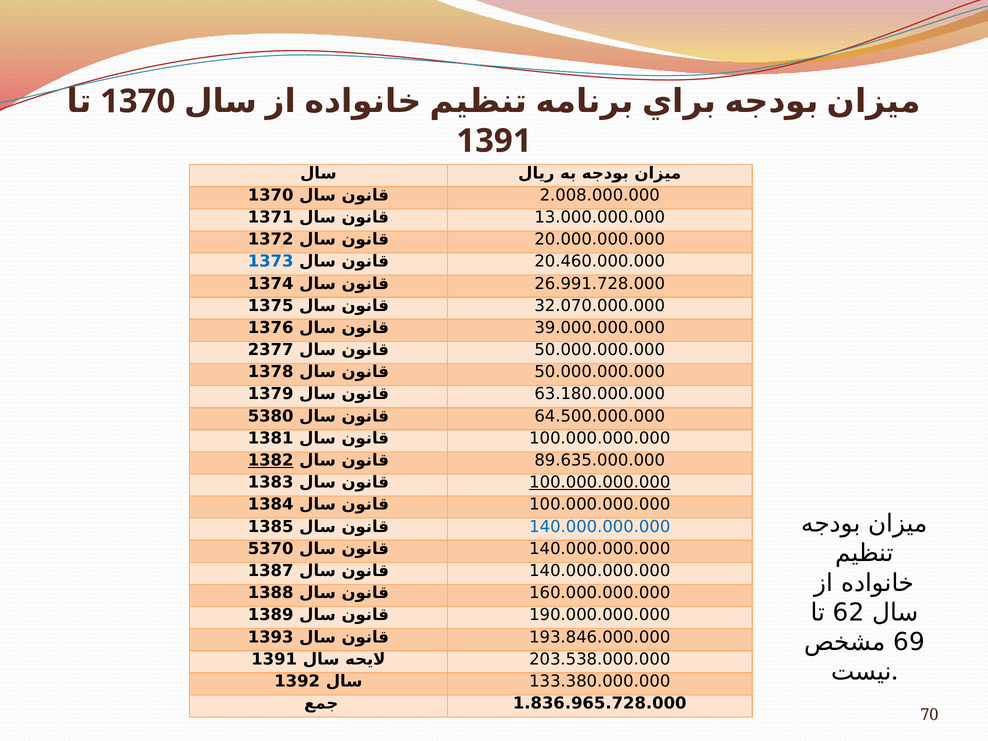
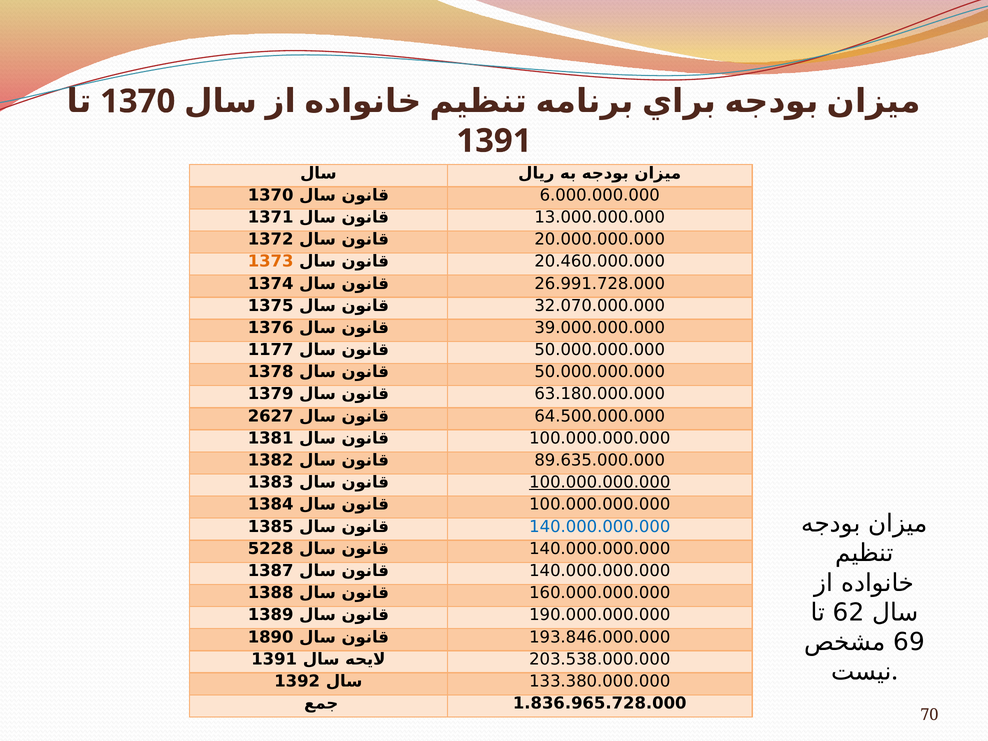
2.008.000.000: 2.008.000.000 -> 6.000.000.000
1373 colour: blue -> orange
2377: 2377 -> 1177
5380: 5380 -> 2627
1382 underline: present -> none
5370: 5370 -> 5228
1393: 1393 -> 1890
